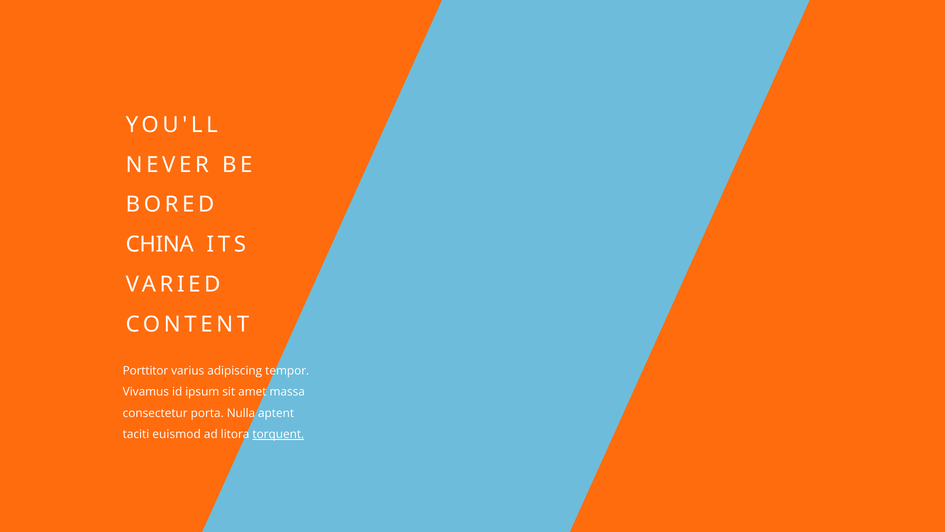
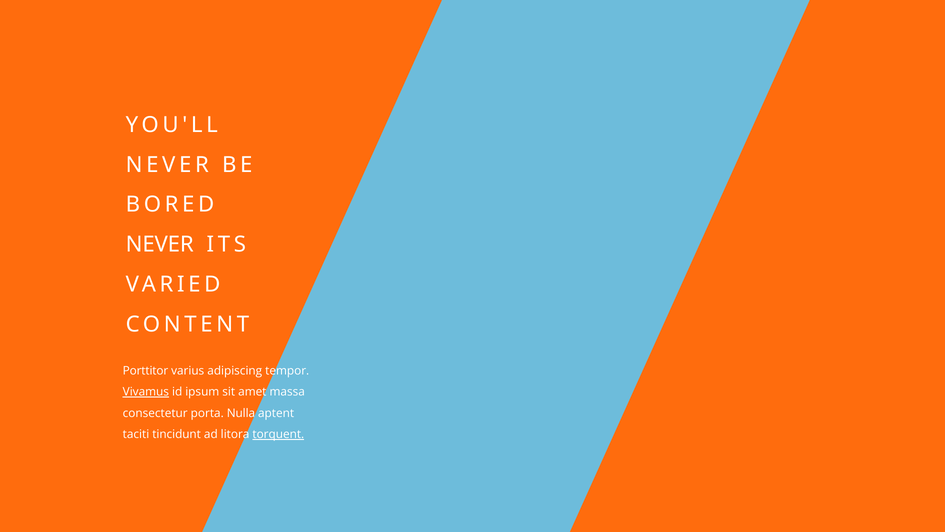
CHINA at (160, 244): CHINA -> NEVER
Vivamus underline: none -> present
euismod: euismod -> tincidunt
